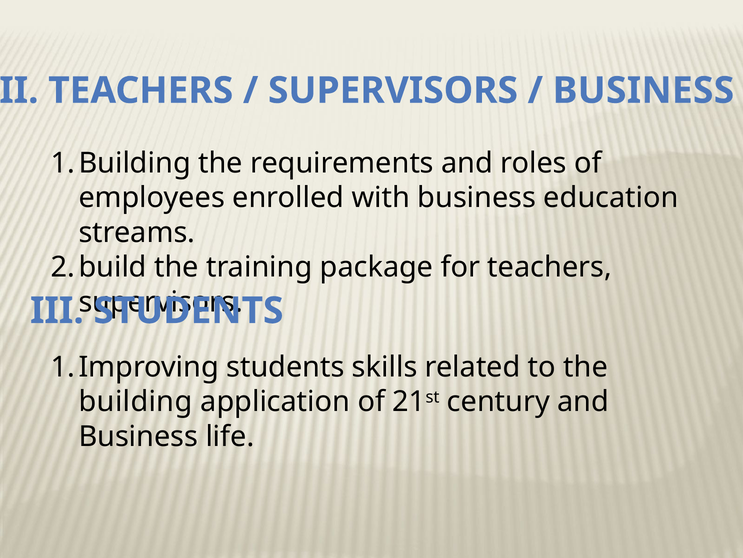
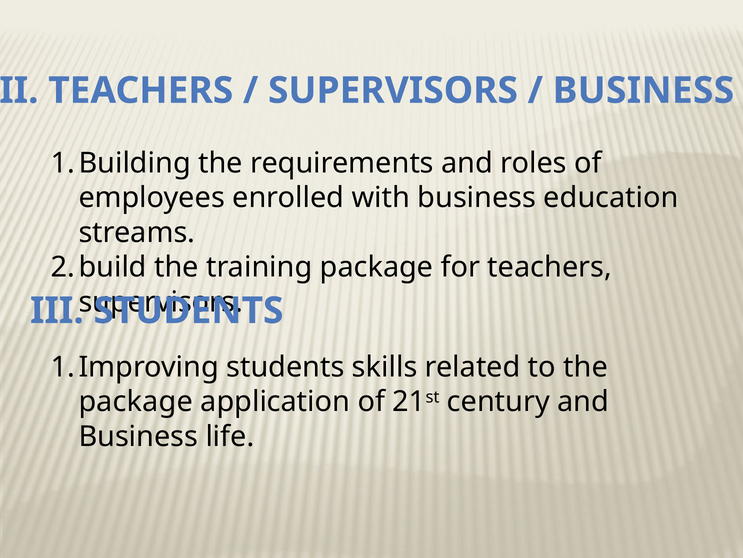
building at (136, 401): building -> package
